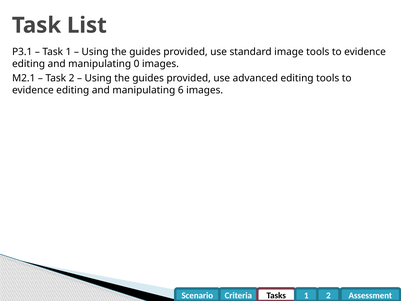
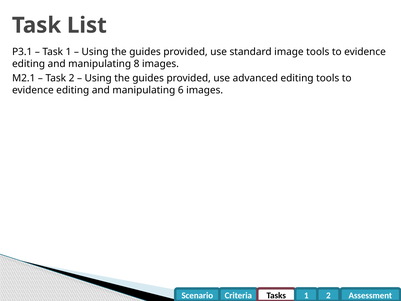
0: 0 -> 8
